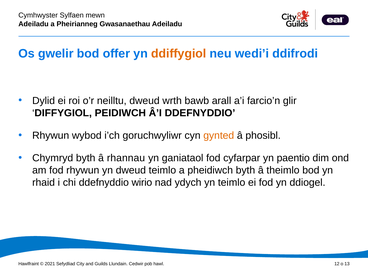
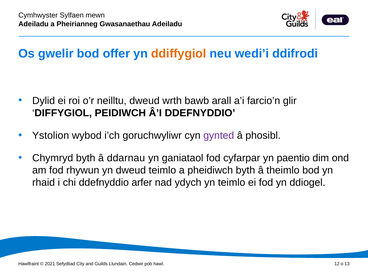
Rhywun at (51, 135): Rhywun -> Ystolion
gynted colour: orange -> purple
rhannau: rhannau -> ddarnau
wirio: wirio -> arfer
